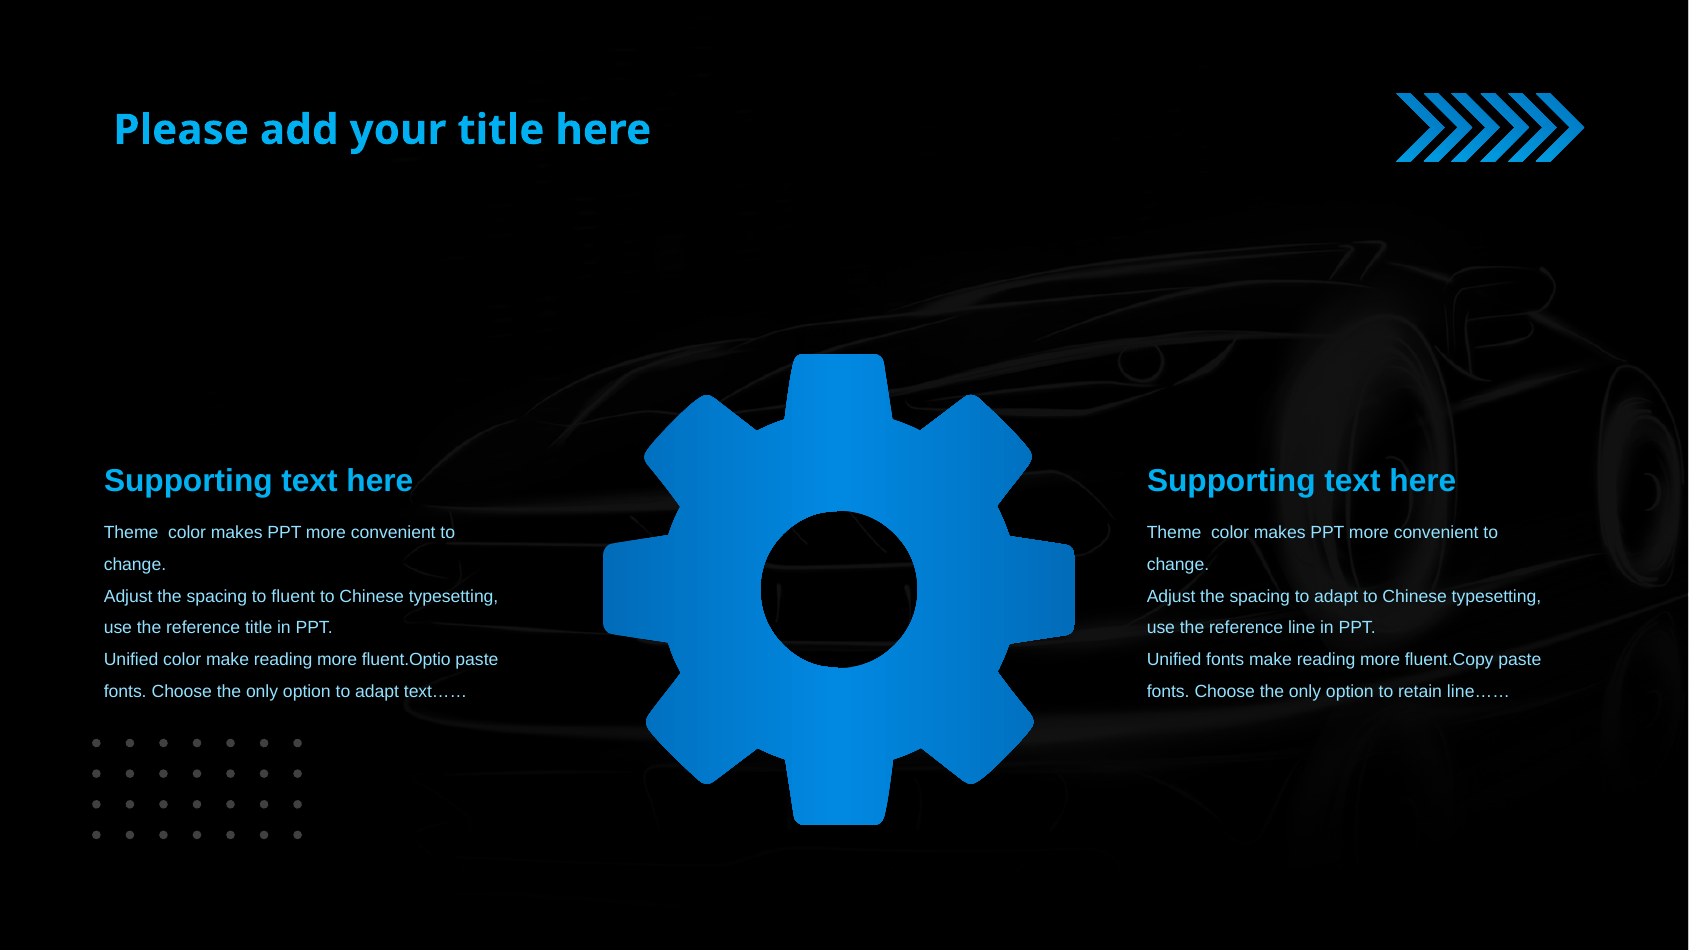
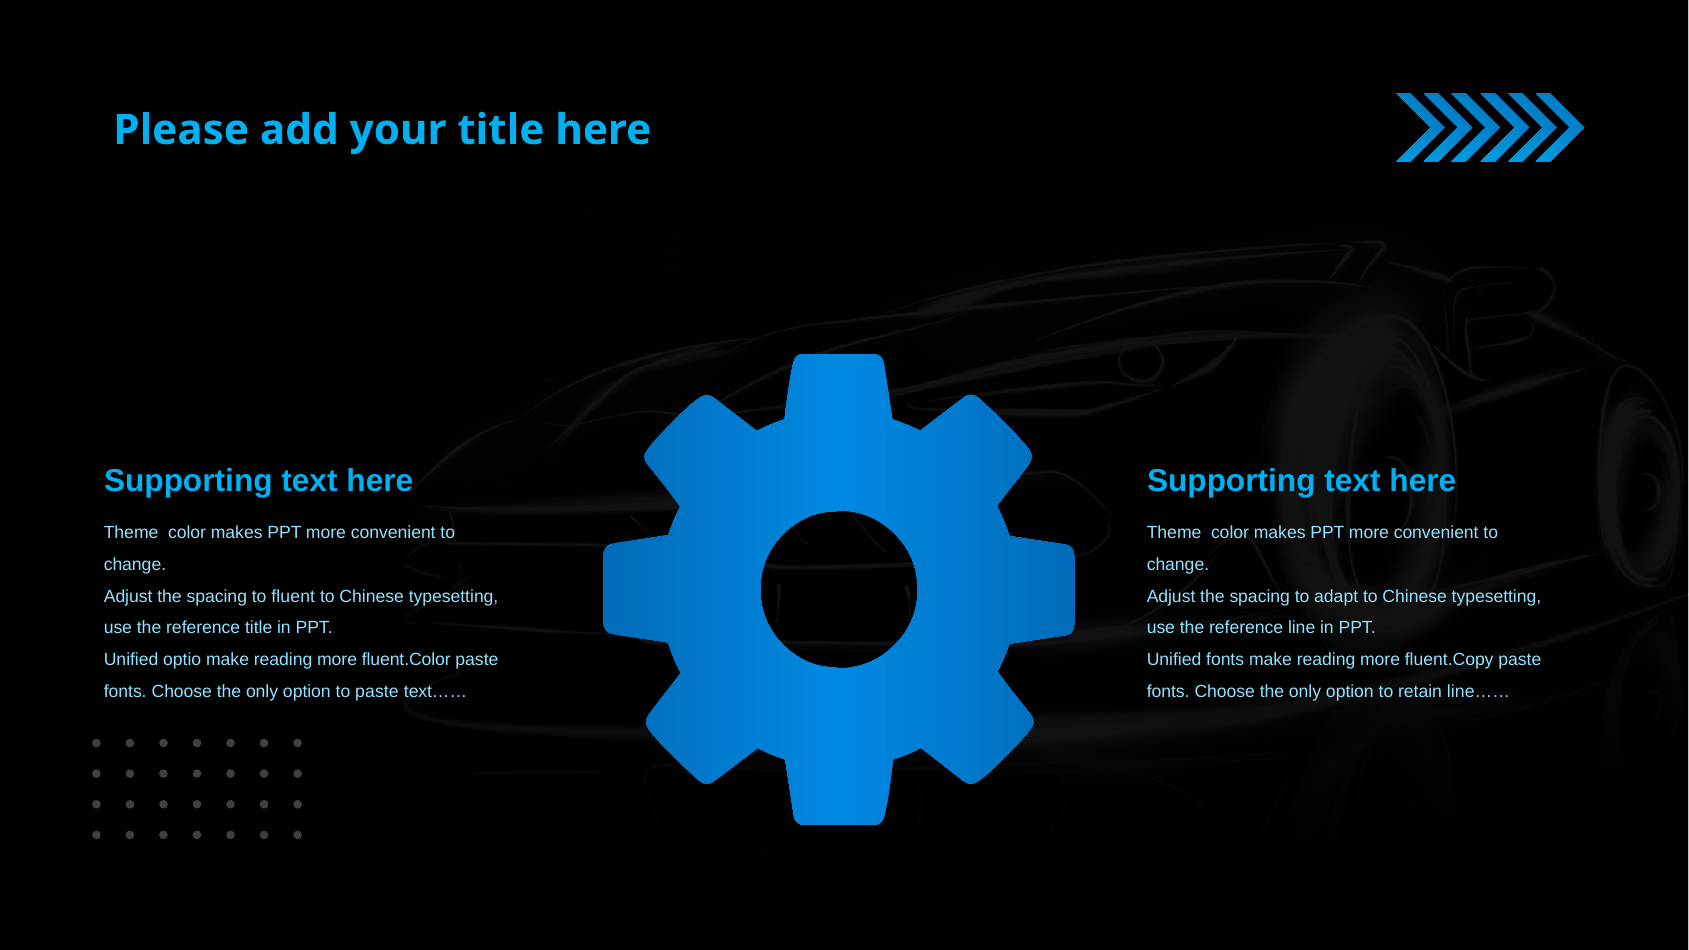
Unified color: color -> optio
fluent.Optio: fluent.Optio -> fluent.Color
option to adapt: adapt -> paste
